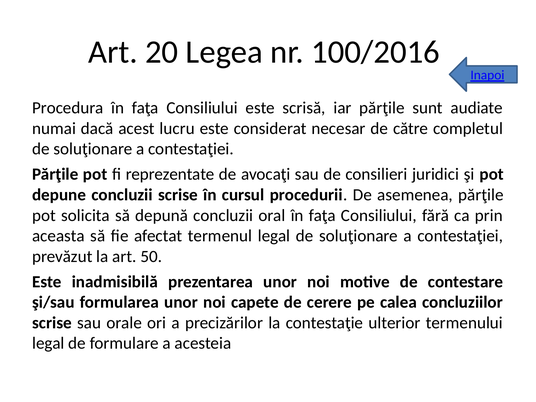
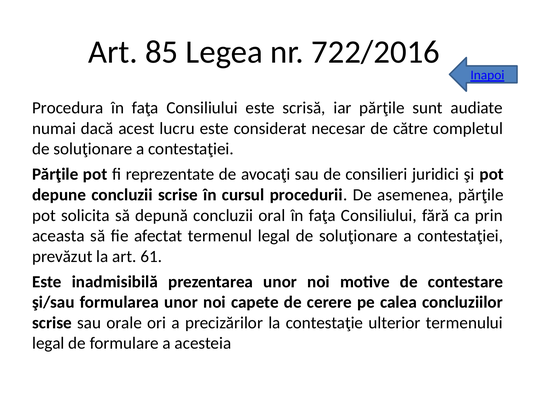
20: 20 -> 85
100/2016: 100/2016 -> 722/2016
50: 50 -> 61
